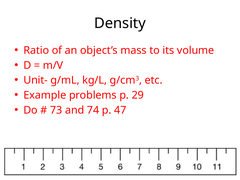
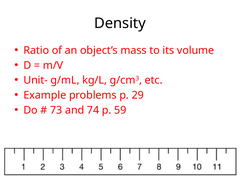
47: 47 -> 59
